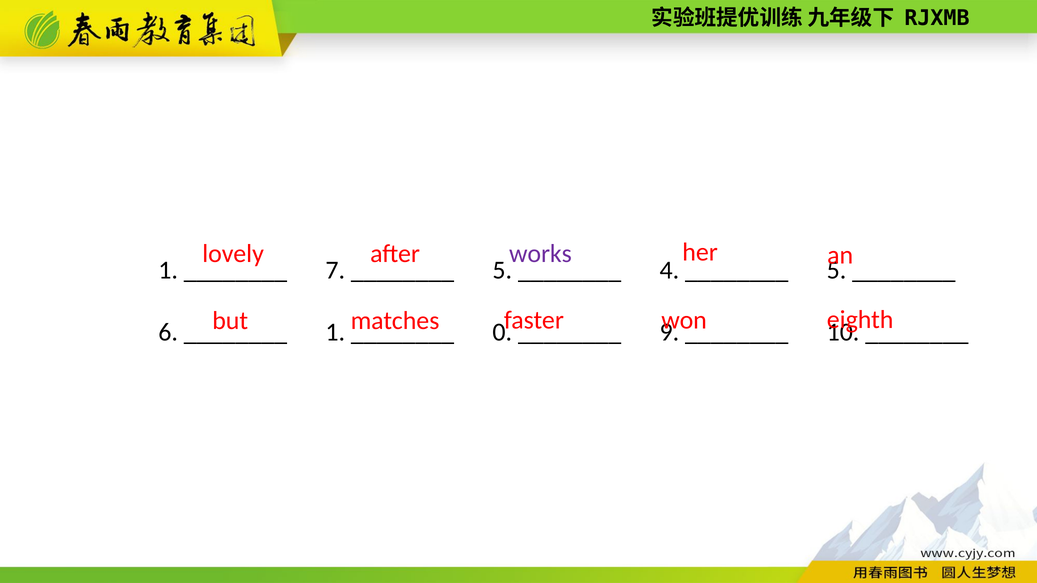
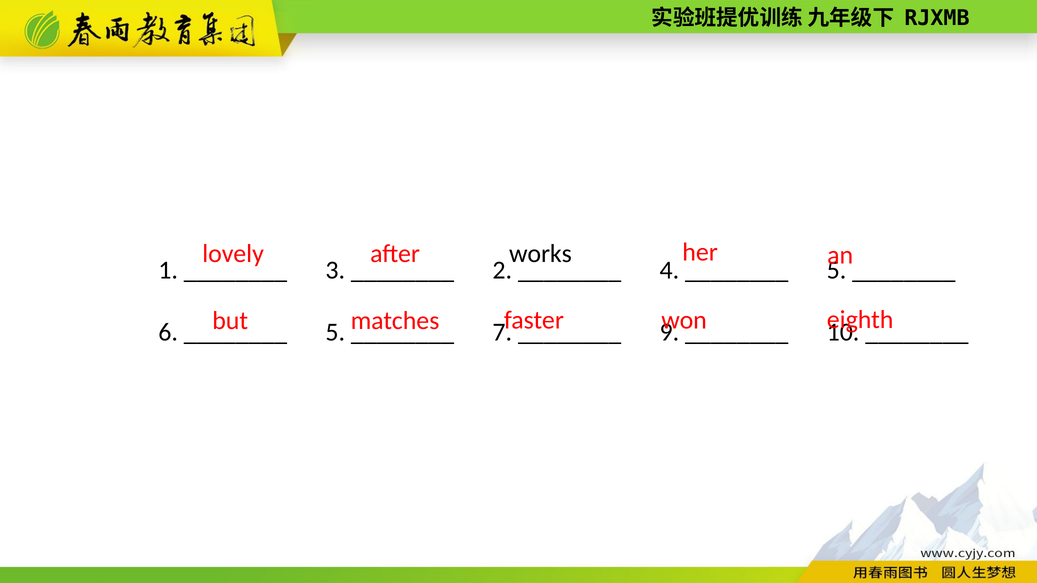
works colour: purple -> black
7: 7 -> 3
5 at (502, 270): 5 -> 2
1 at (335, 332): 1 -> 5
0: 0 -> 7
